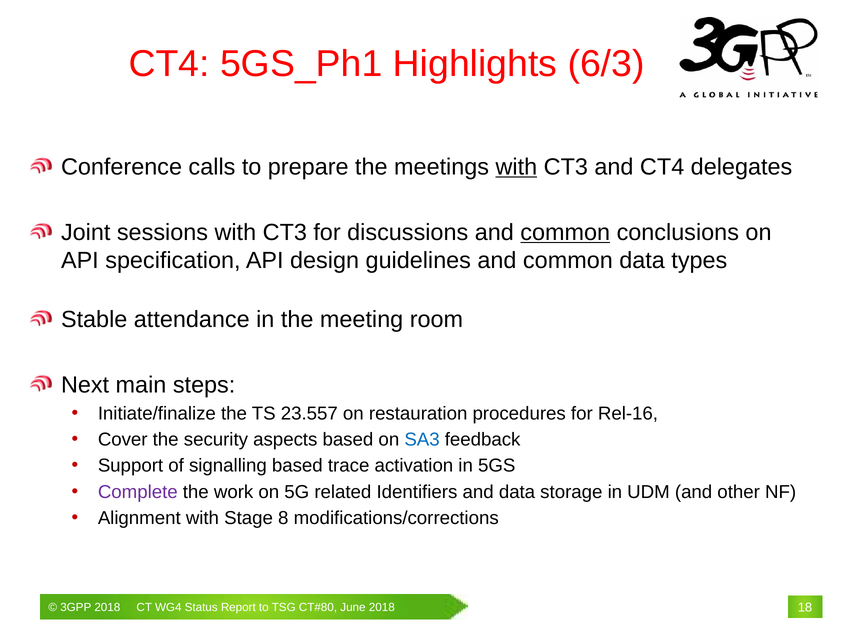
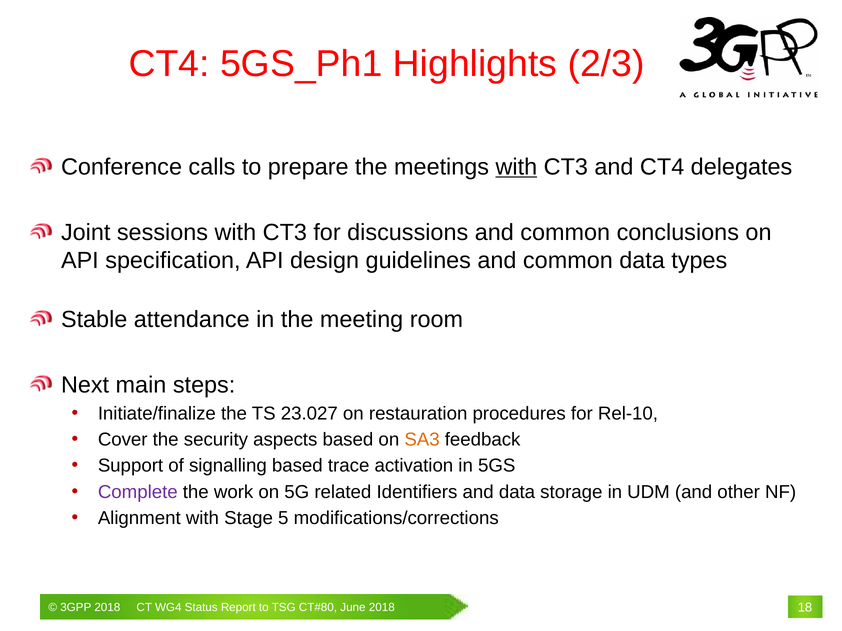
6/3: 6/3 -> 2/3
common at (565, 233) underline: present -> none
23.557: 23.557 -> 23.027
Rel-16: Rel-16 -> Rel-10
SA3 colour: blue -> orange
8: 8 -> 5
